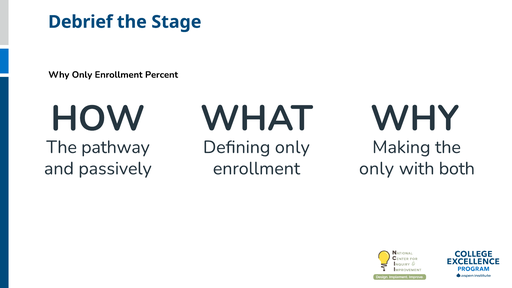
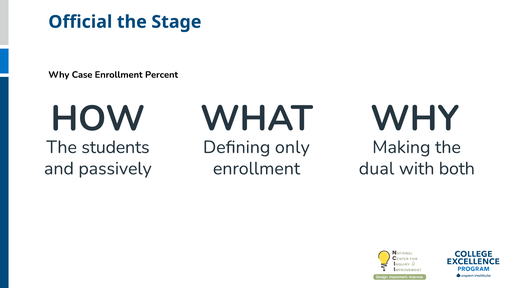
Debrief: Debrief -> Official
Why Only: Only -> Case
pathway: pathway -> students
only at (376, 168): only -> dual
